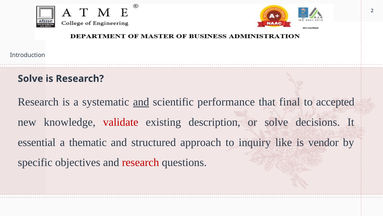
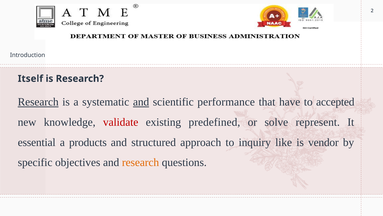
Solve at (30, 78): Solve -> Itself
Research at (38, 102) underline: none -> present
final: final -> have
description: description -> predefined
decisions: decisions -> represent
thematic: thematic -> products
research at (141, 162) colour: red -> orange
